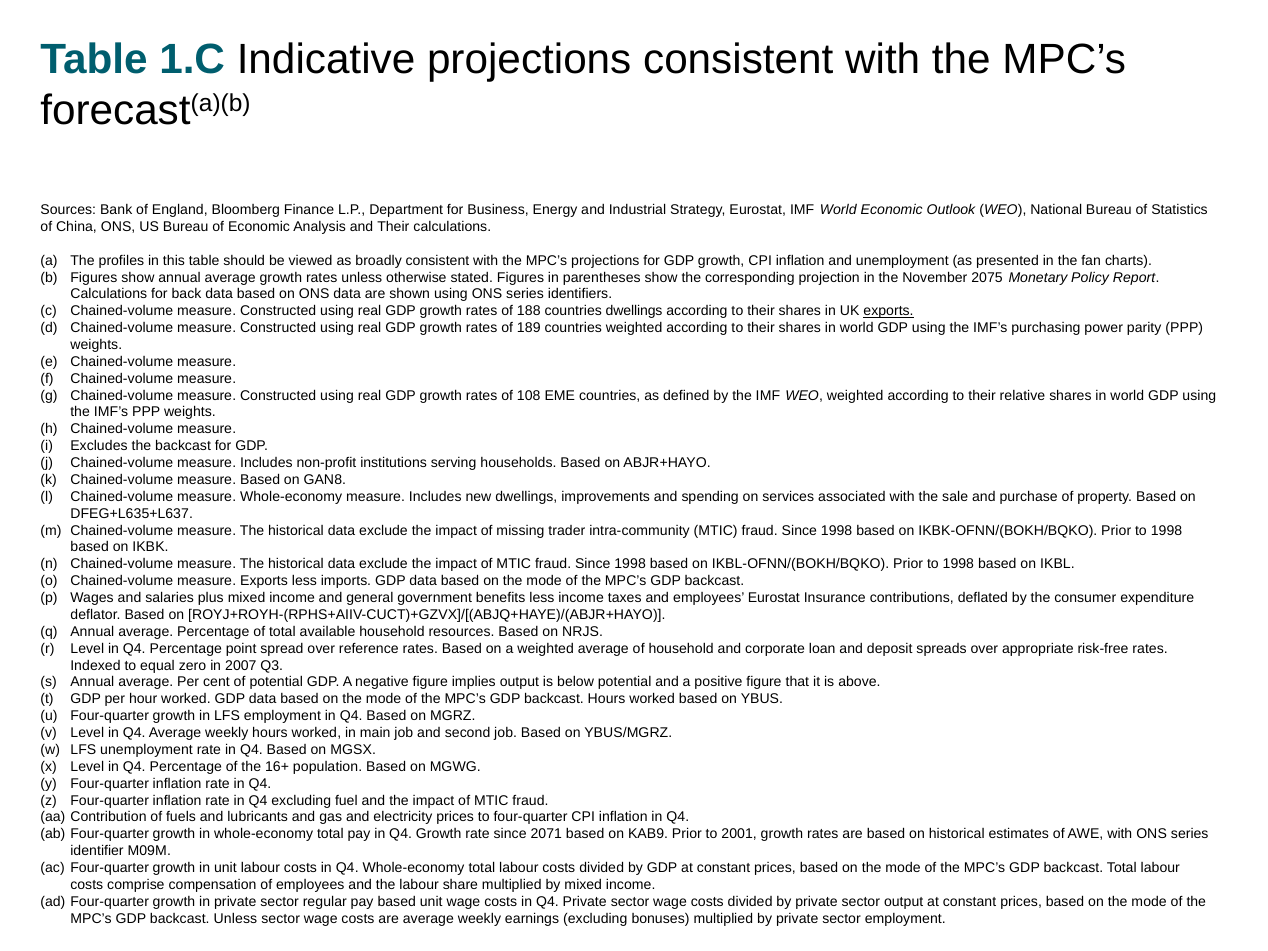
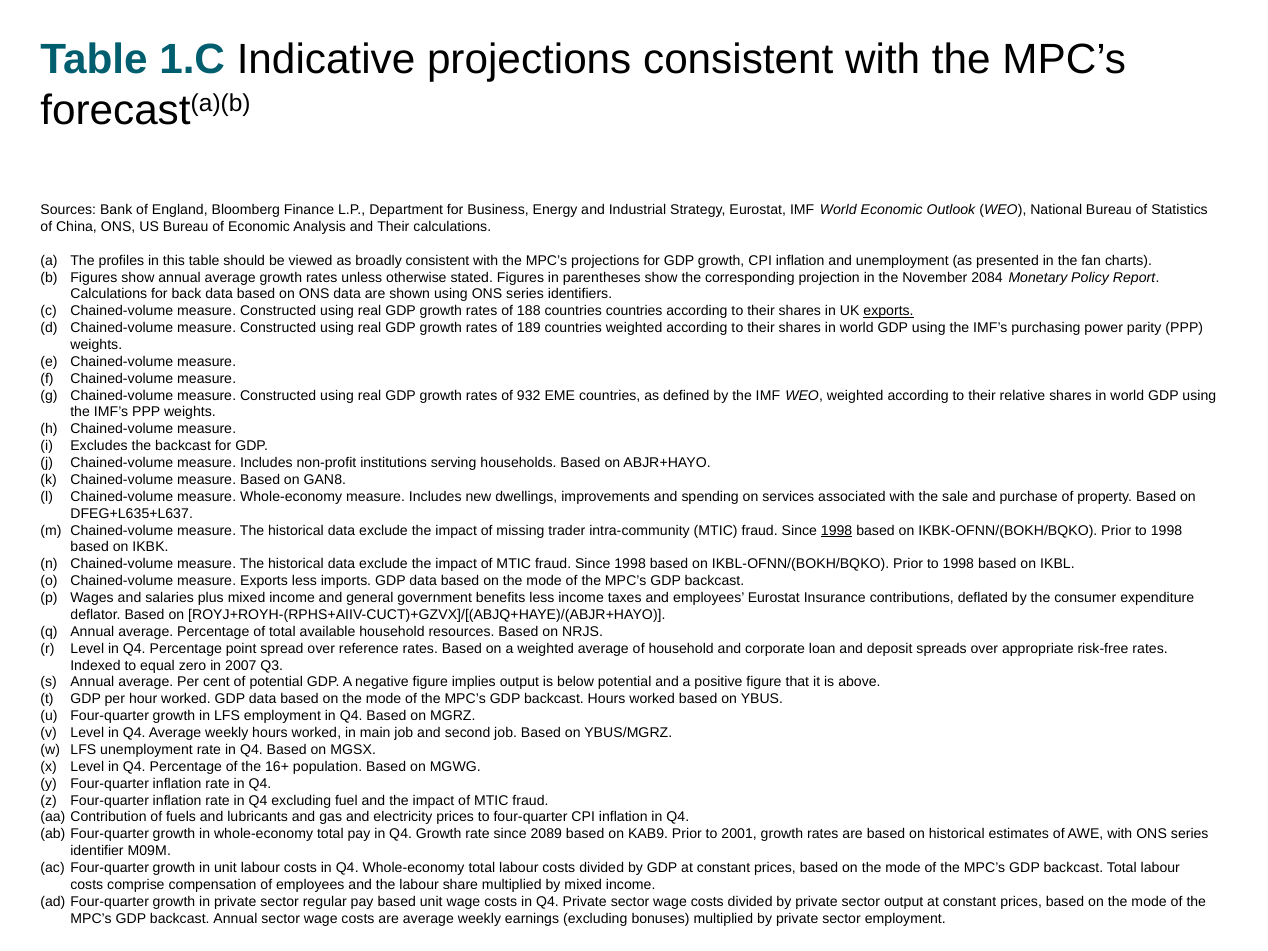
2075: 2075 -> 2084
countries dwellings: dwellings -> countries
108: 108 -> 932
1998 at (837, 530) underline: none -> present
2071: 2071 -> 2089
backcast Unless: Unless -> Annual
